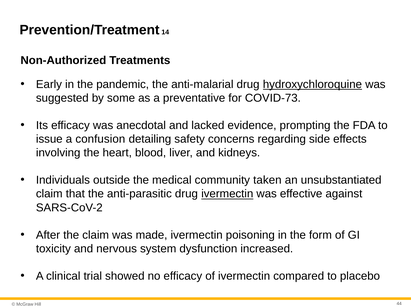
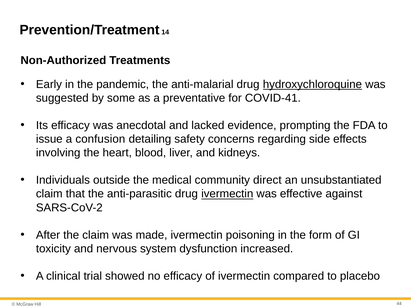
COVID-73: COVID-73 -> COVID-41
taken: taken -> direct
